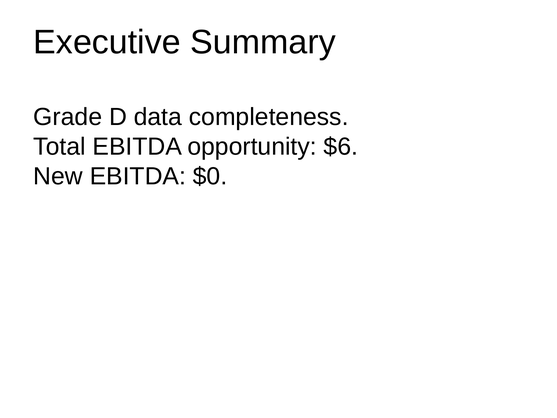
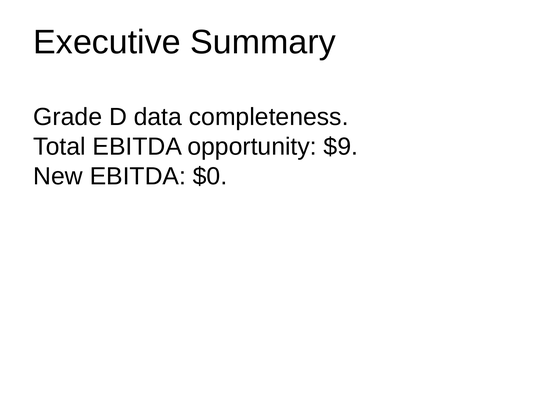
$6: $6 -> $9
